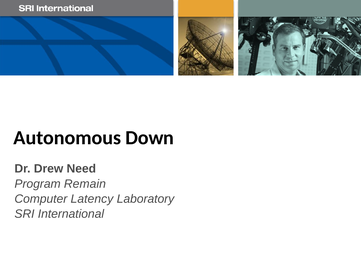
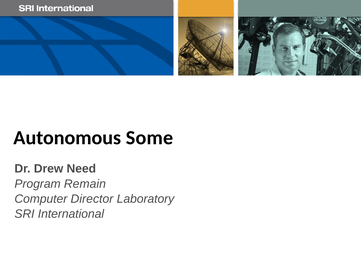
Down: Down -> Some
Latency: Latency -> Director
